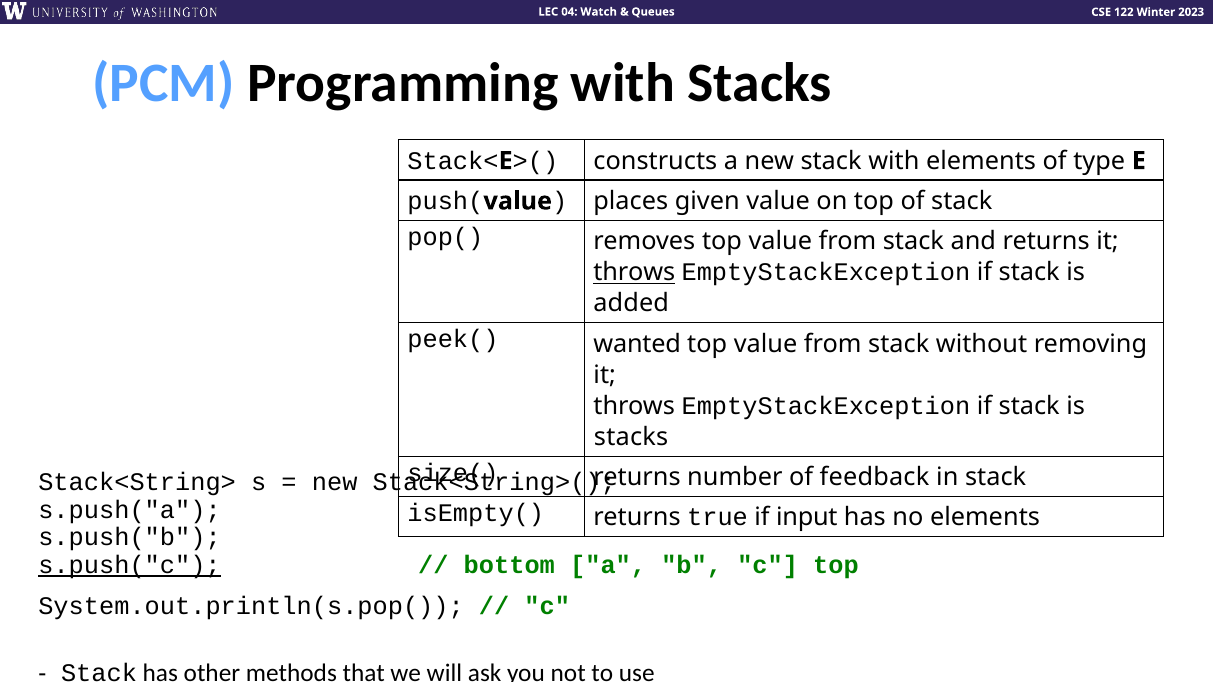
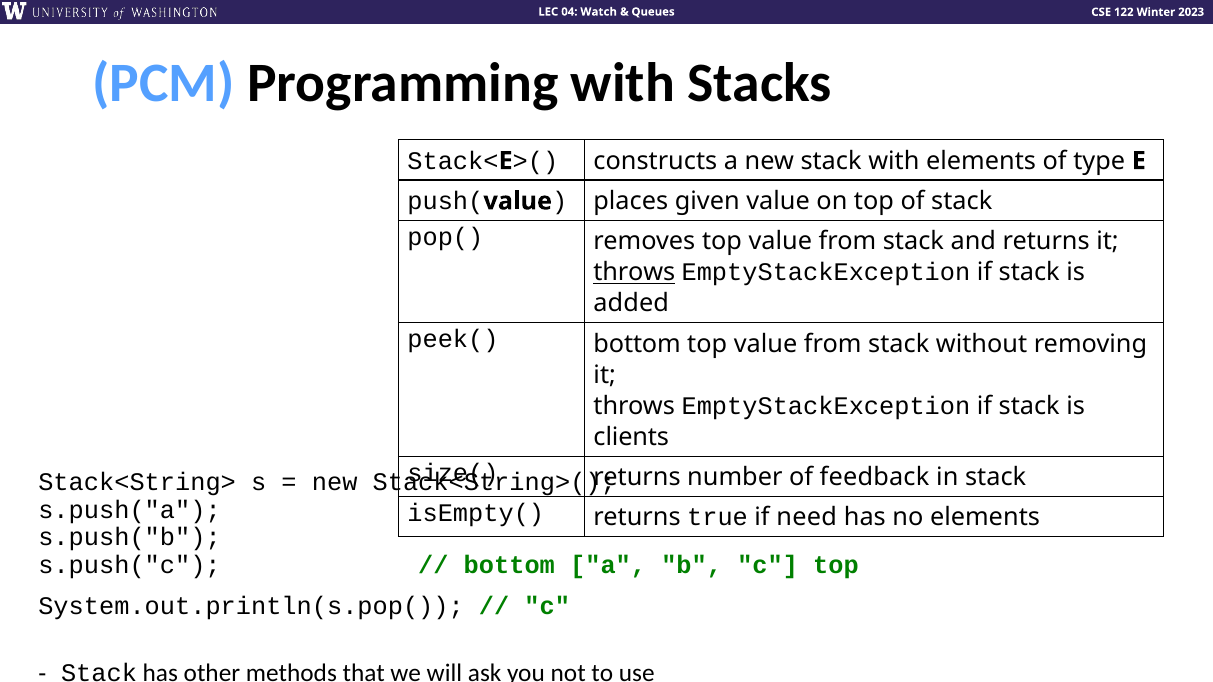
peek( wanted: wanted -> bottom
stacks at (631, 437): stacks -> clients
input: input -> need
s.push("c underline: present -> none
